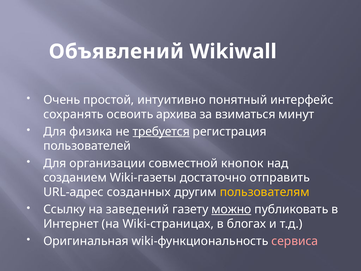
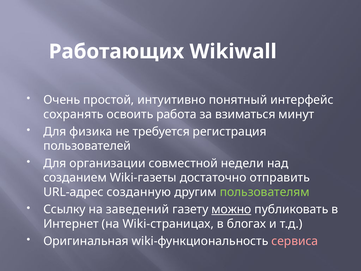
Объявлений: Объявлений -> Работающих
архива: архива -> работа
требуется underline: present -> none
кнопок: кнопок -> недели
созданных: созданных -> созданную
пользователям colour: yellow -> light green
